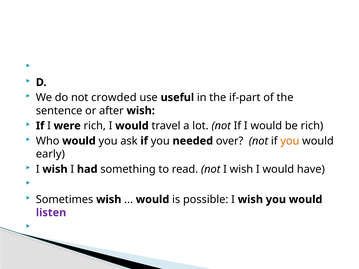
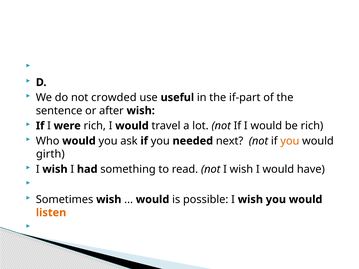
over: over -> next
early: early -> girth
listen colour: purple -> orange
